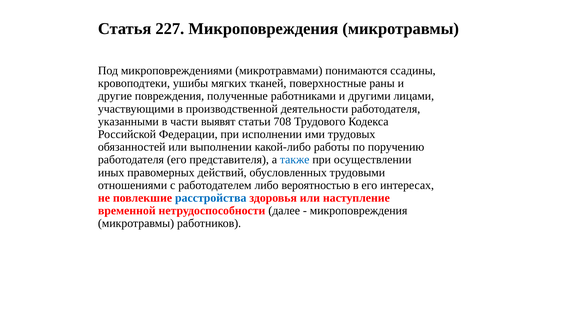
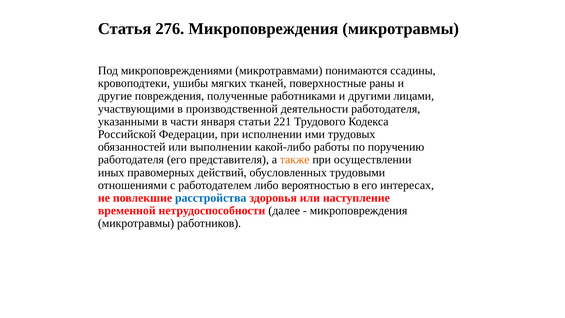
227: 227 -> 276
выявят: выявят -> января
708: 708 -> 221
также colour: blue -> orange
